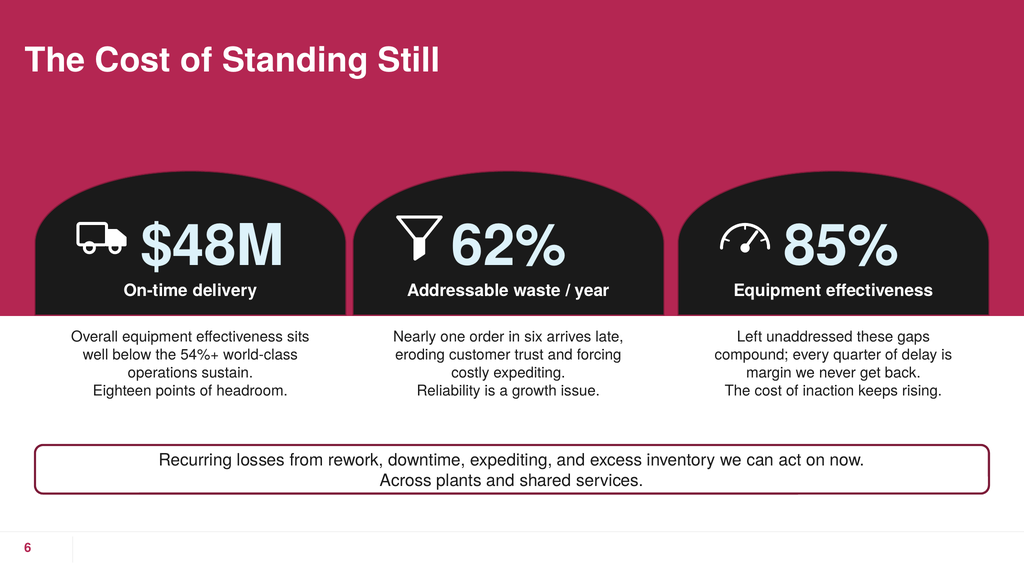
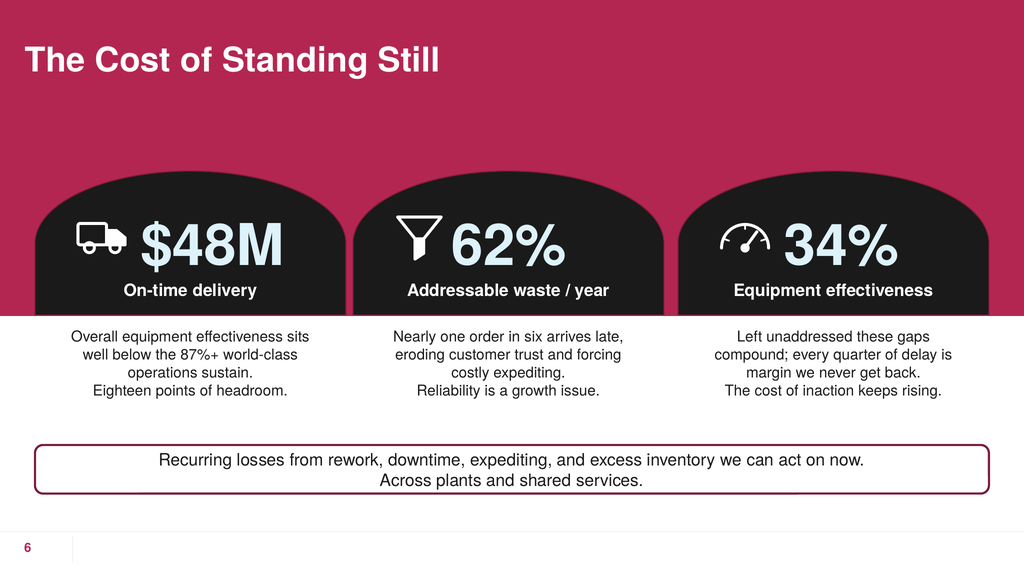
85%: 85% -> 34%
54%+: 54%+ -> 87%+
